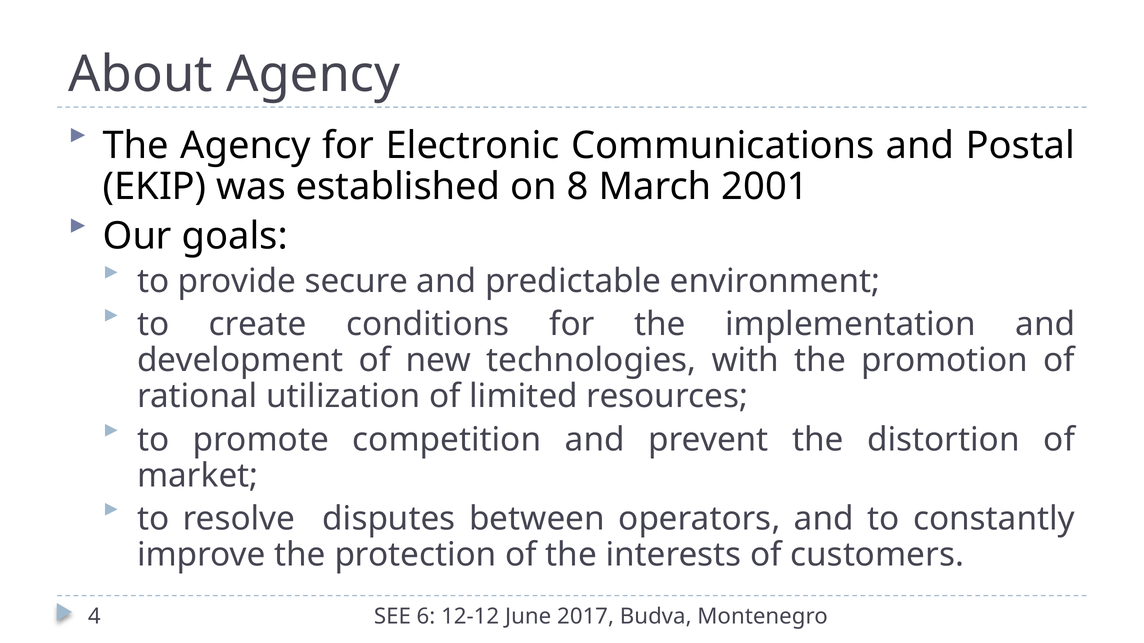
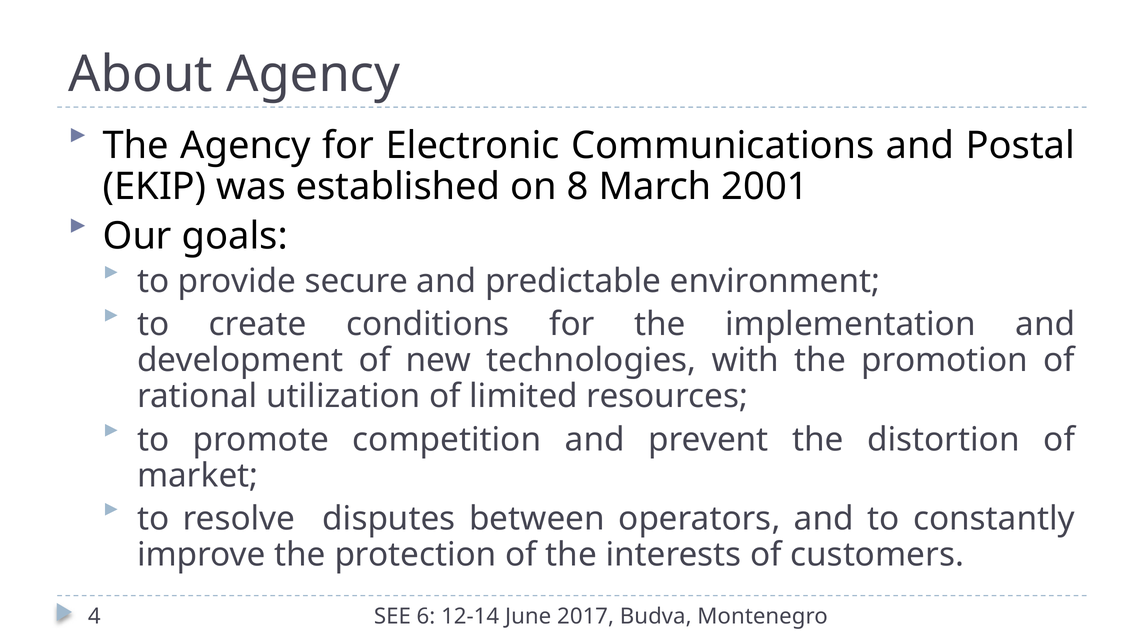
12-12: 12-12 -> 12-14
